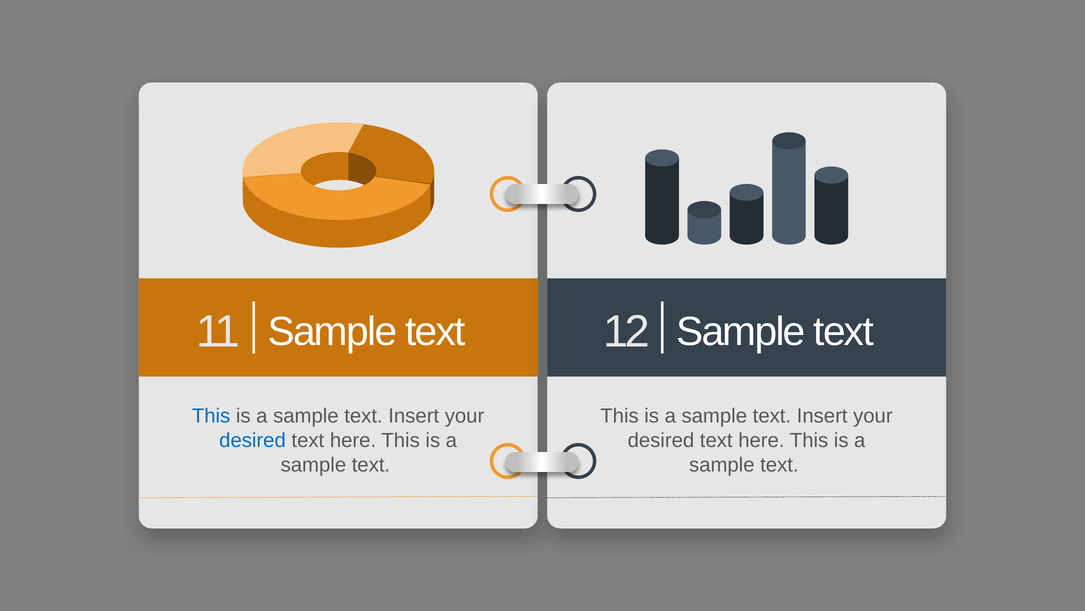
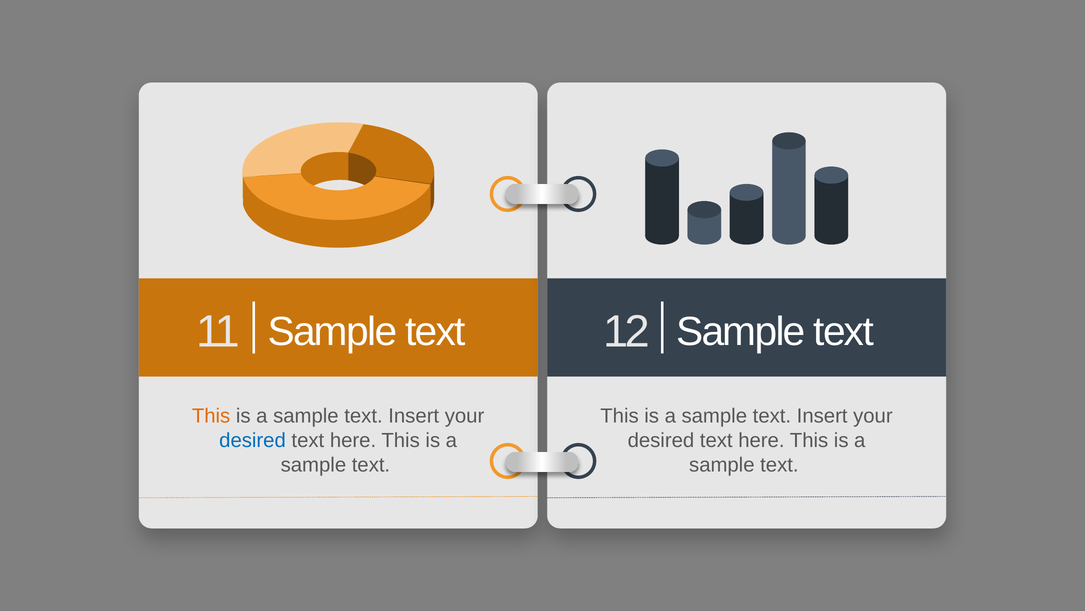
This at (211, 415) colour: blue -> orange
